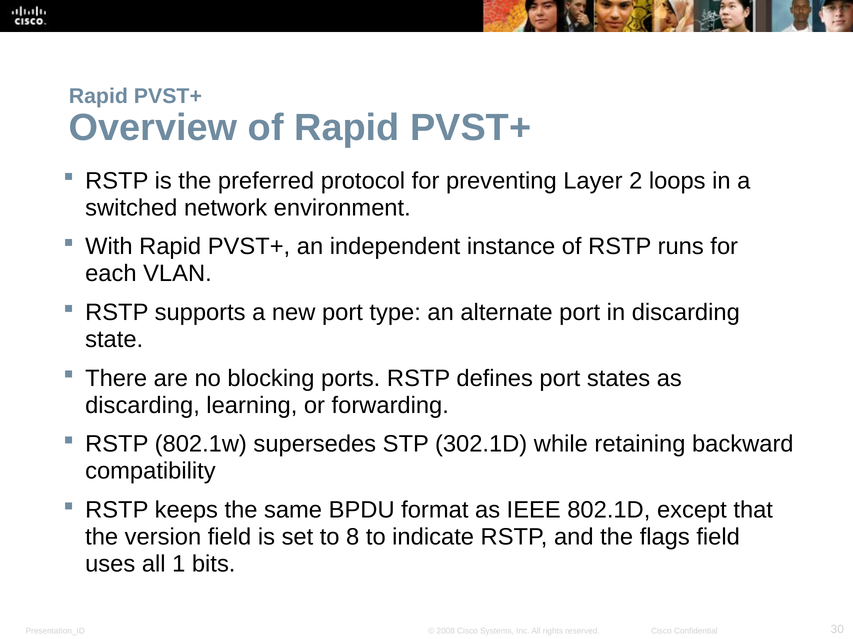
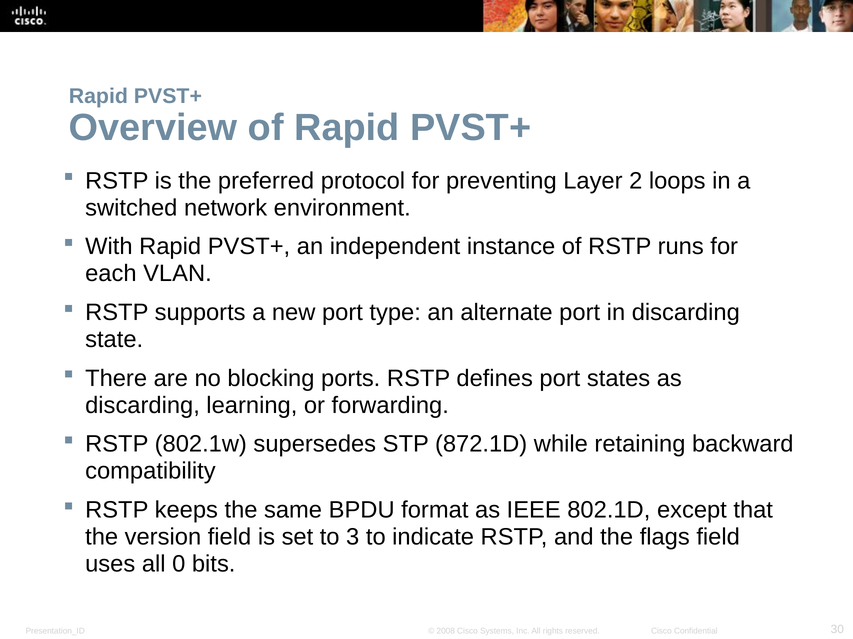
302.1D: 302.1D -> 872.1D
8: 8 -> 3
1: 1 -> 0
